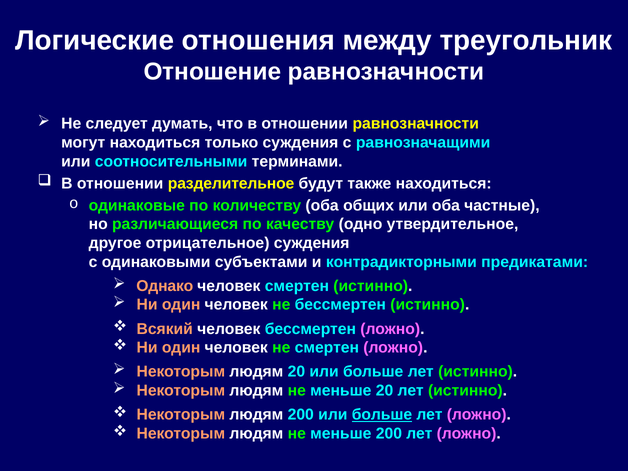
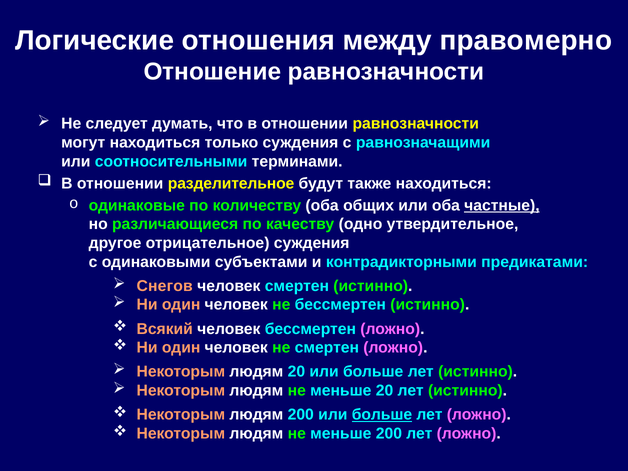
треугольник: треугольник -> правомерно
частные underline: none -> present
Однако: Однако -> Снегов
